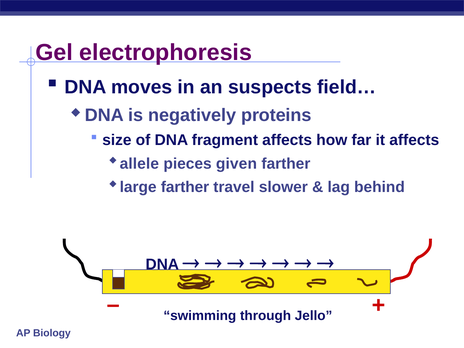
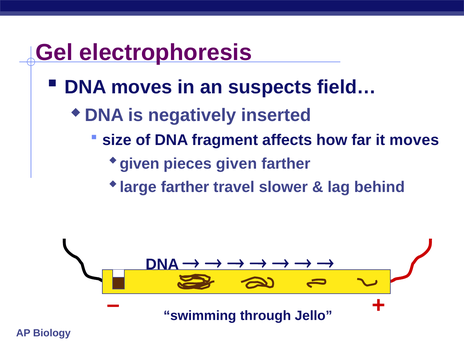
proteins: proteins -> inserted
it affects: affects -> moves
allele at (139, 164): allele -> given
